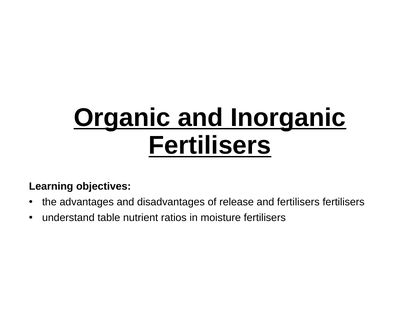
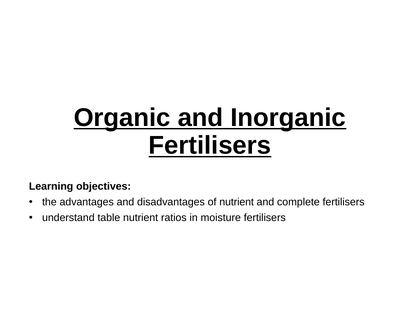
of release: release -> nutrient
and fertilisers: fertilisers -> complete
